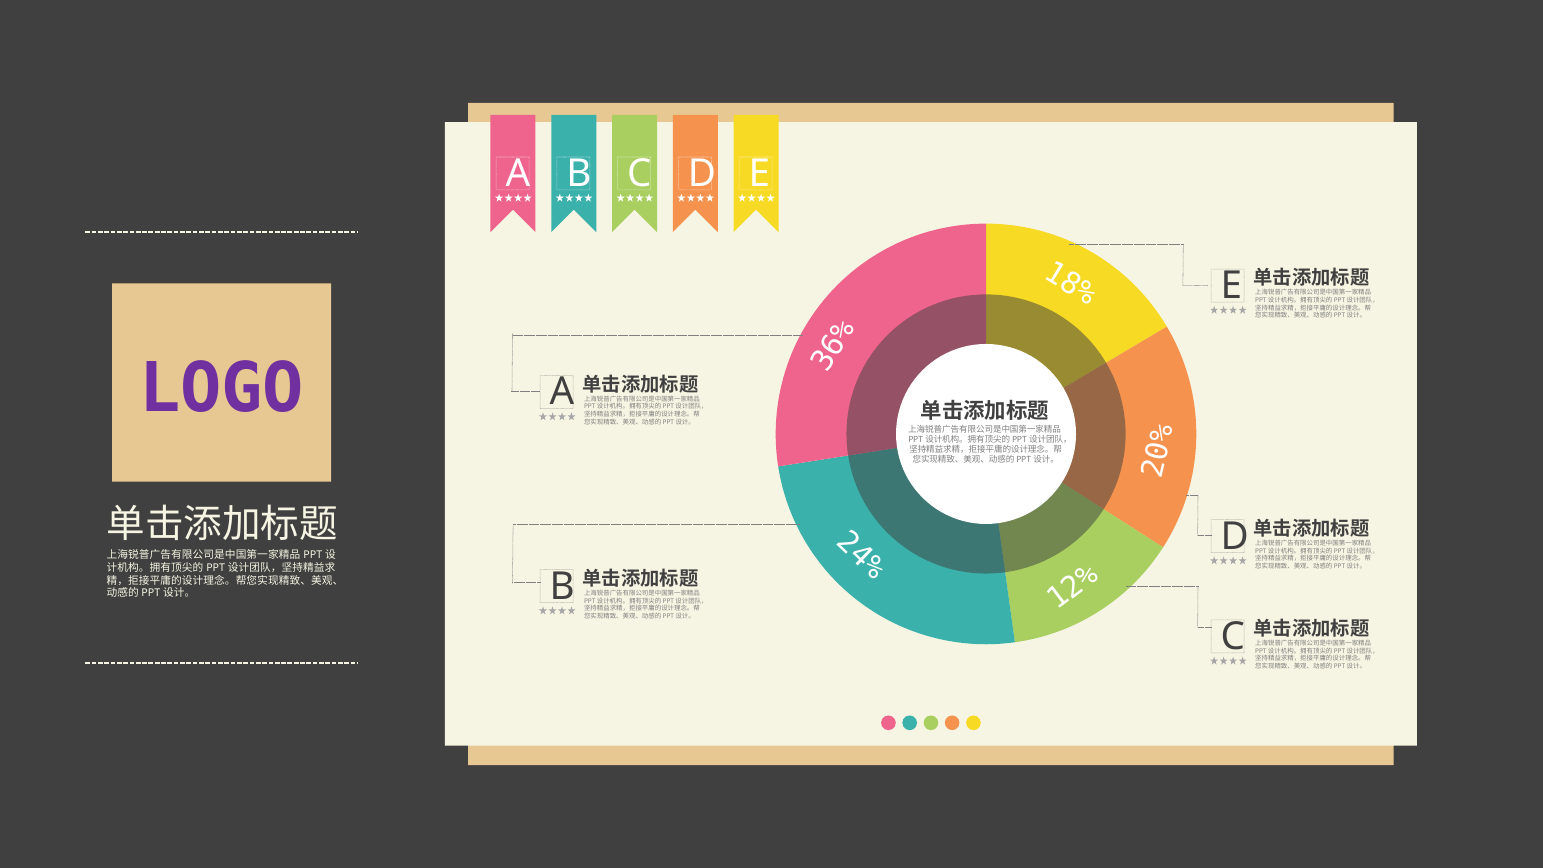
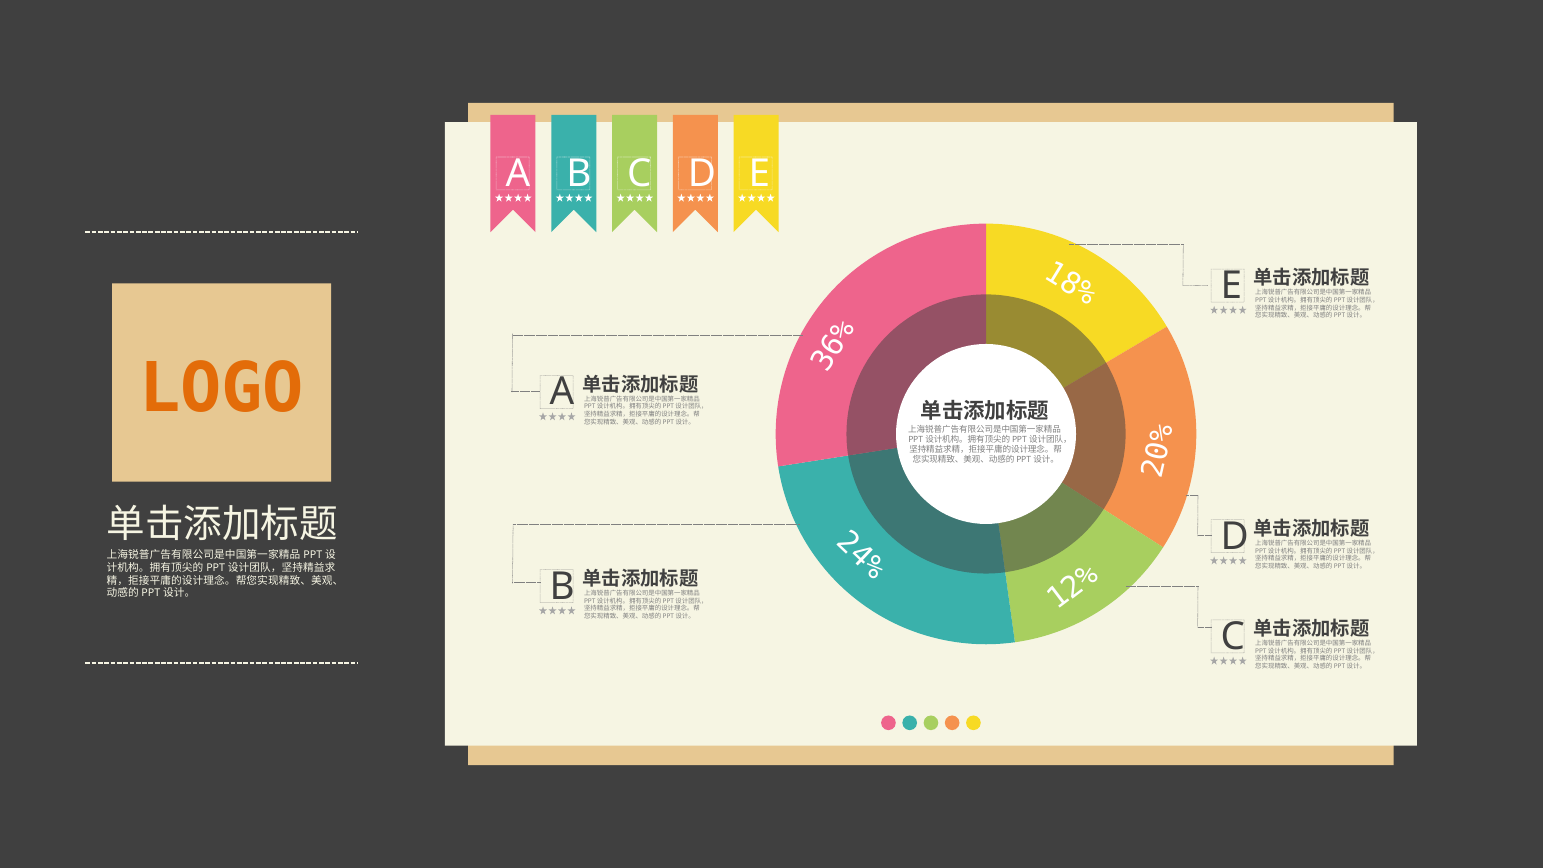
LOGO colour: purple -> orange
